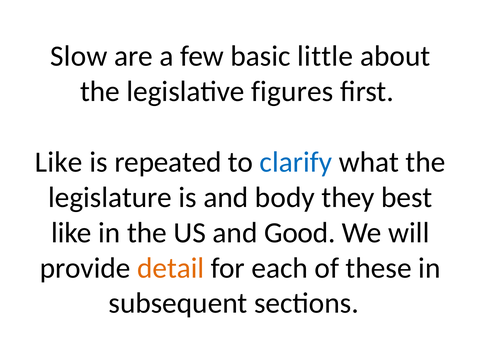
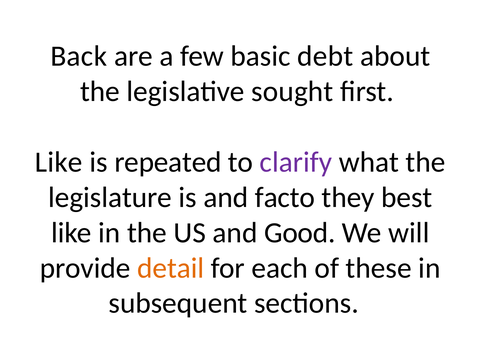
Slow: Slow -> Back
little: little -> debt
figures: figures -> sought
clarify colour: blue -> purple
body: body -> facto
